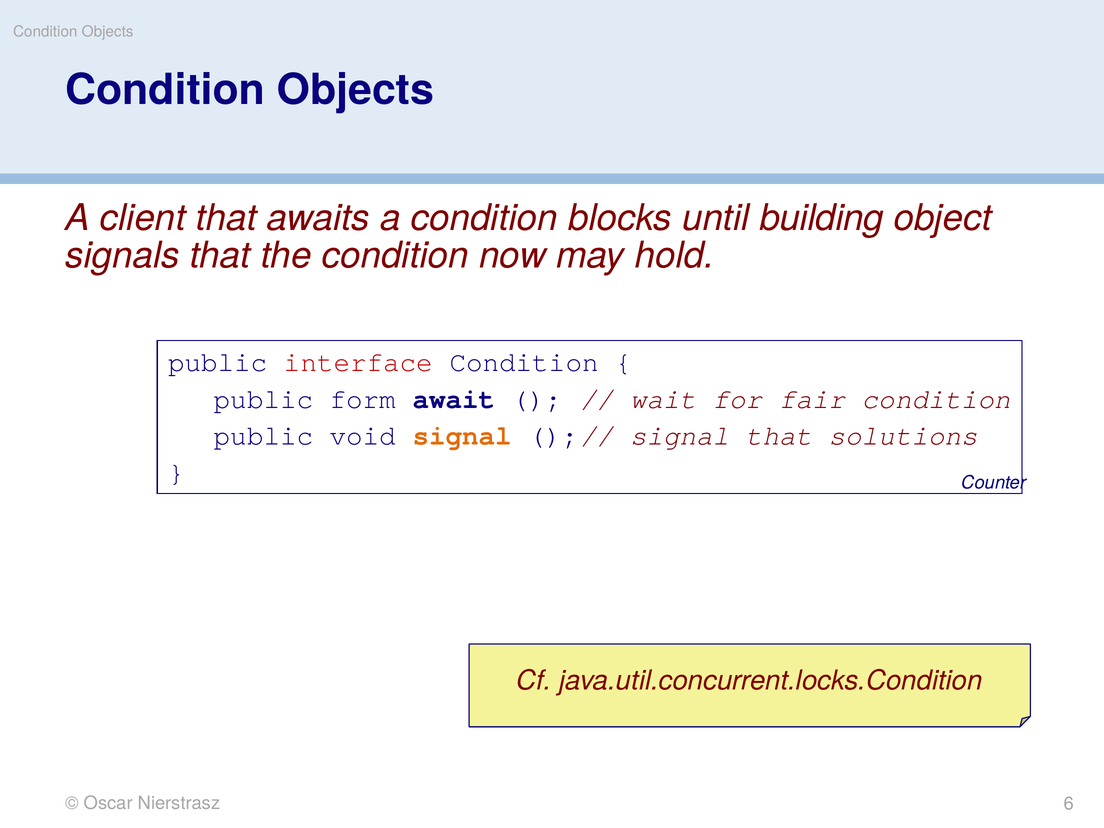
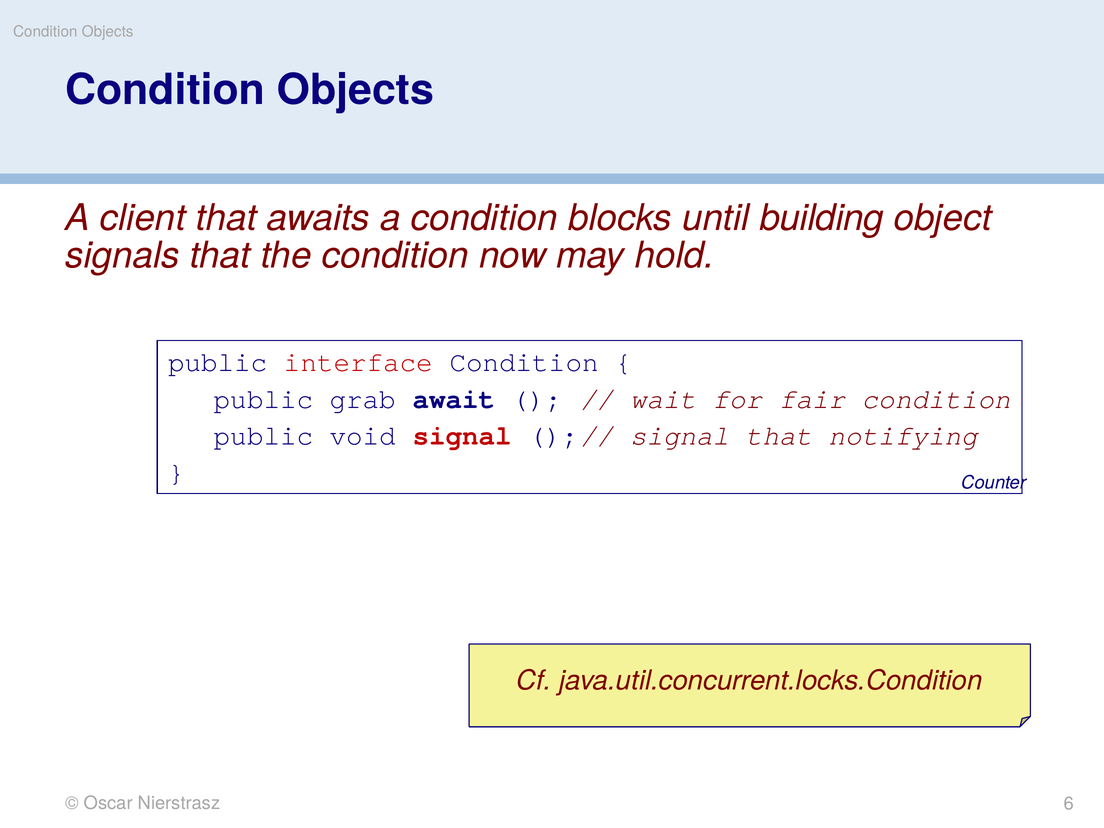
form: form -> grab
signal at (462, 436) colour: orange -> red
solutions: solutions -> notifying
